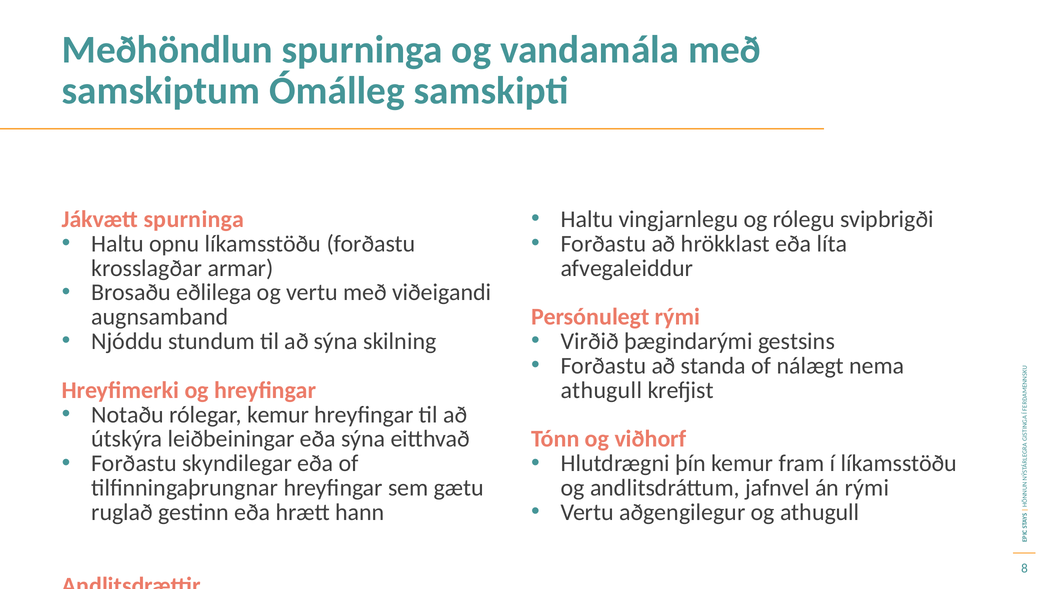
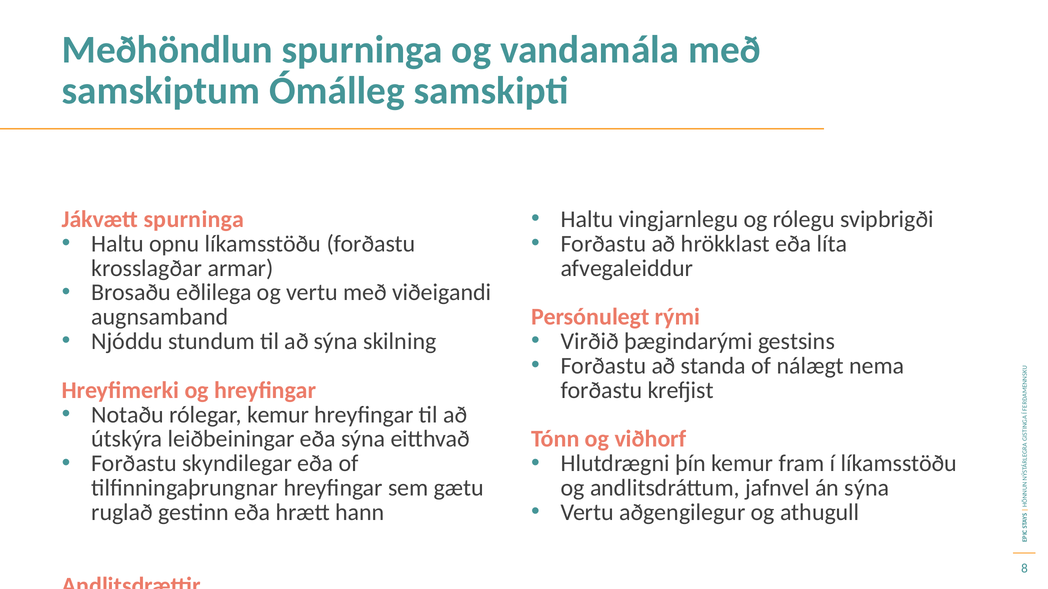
athugull at (601, 391): athugull -> forðastu
án rými: rými -> sýna
